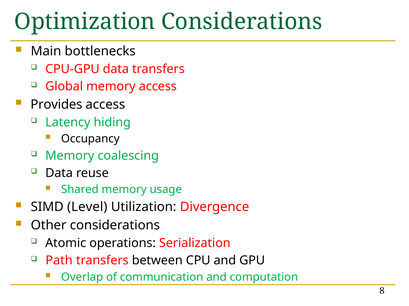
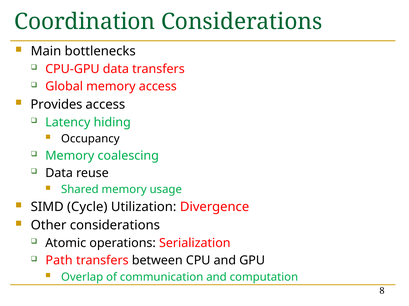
Optimization: Optimization -> Coordination
Level: Level -> Cycle
